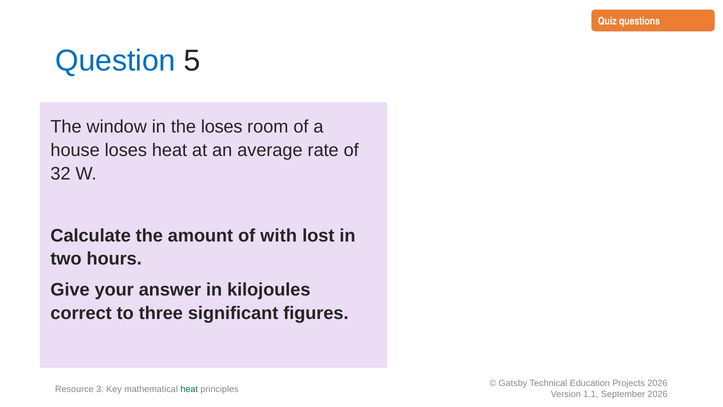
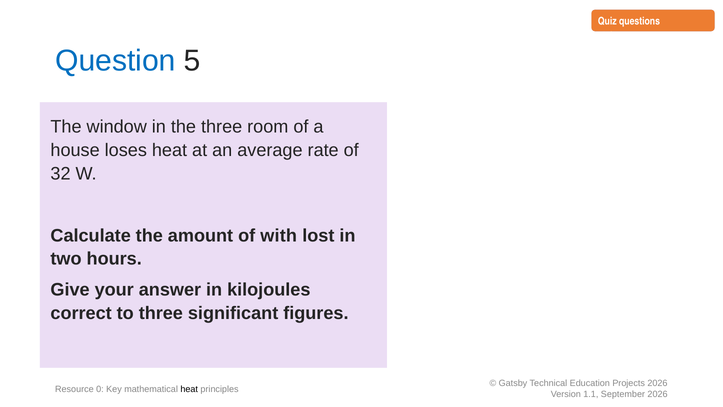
the loses: loses -> three
3: 3 -> 0
heat at (189, 389) colour: green -> black
